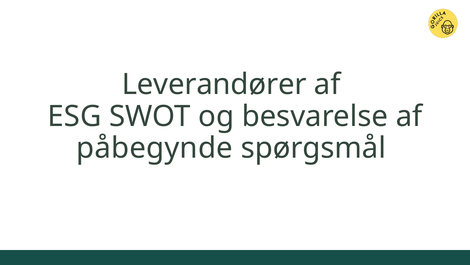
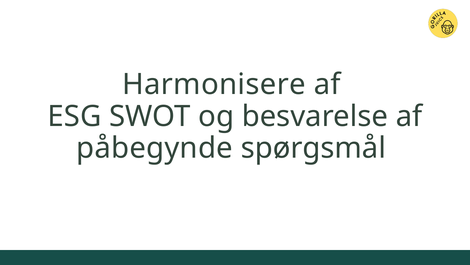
Leverandører: Leverandører -> Harmonisere
